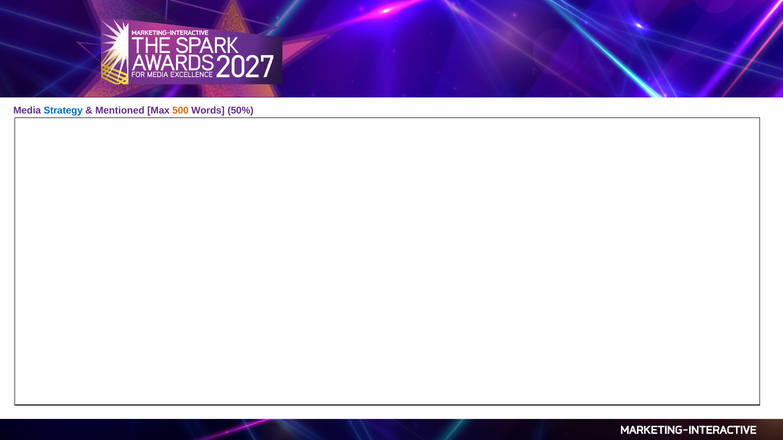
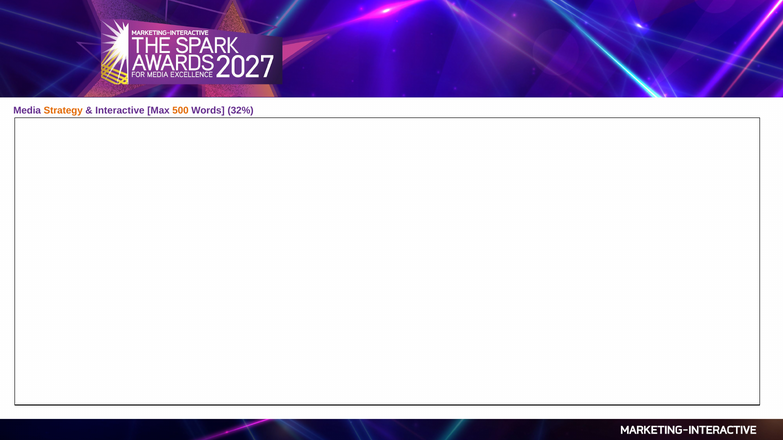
Strategy colour: blue -> orange
Mentioned: Mentioned -> Interactive
50%: 50% -> 32%
